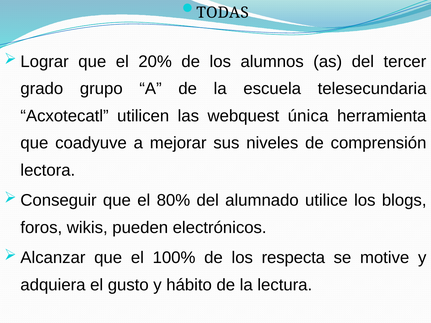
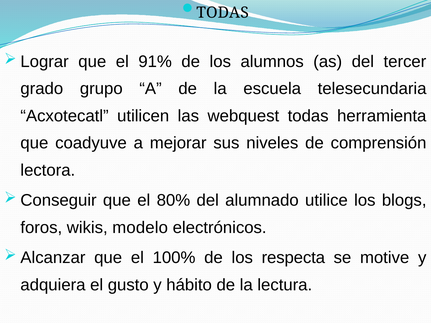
20%: 20% -> 91%
webquest única: única -> todas
pueden: pueden -> modelo
